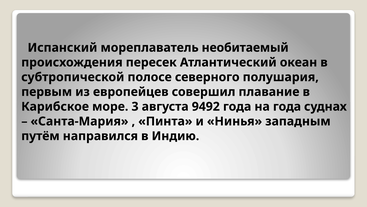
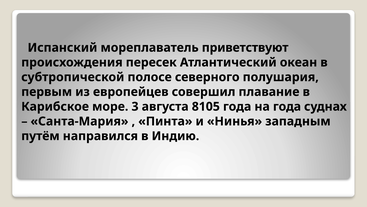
необитаемый: необитаемый -> приветствуют
9492: 9492 -> 8105
